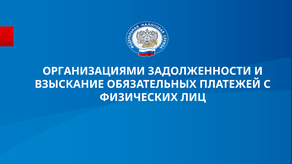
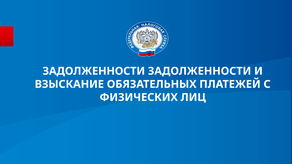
ОРГАНИЗАЦИЯМИ at (94, 71): ОРГАНИЗАЦИЯМИ -> ЗАДОЛЖЕННОСТИ
